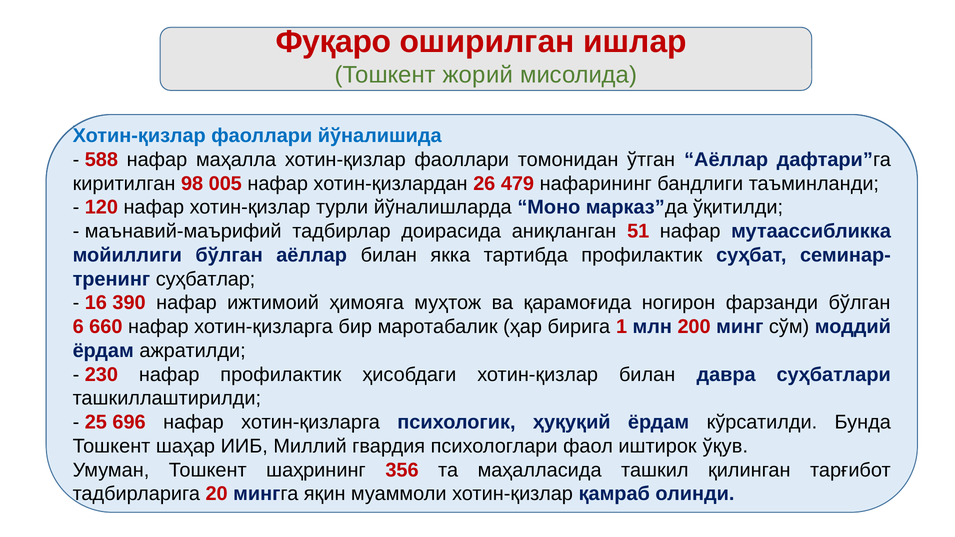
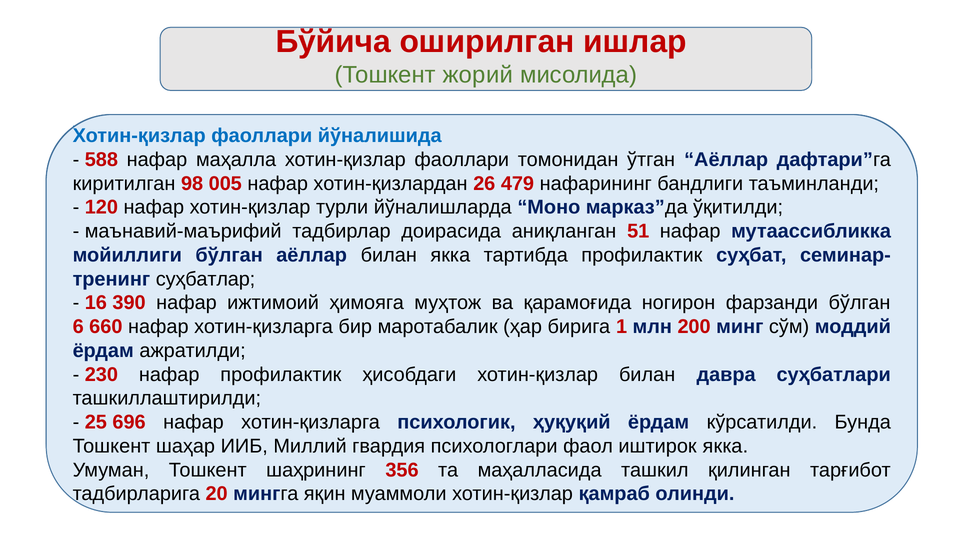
Фуқаро: Фуқаро -> Бўйича
ўқув at (725, 446): ўқув -> якка
